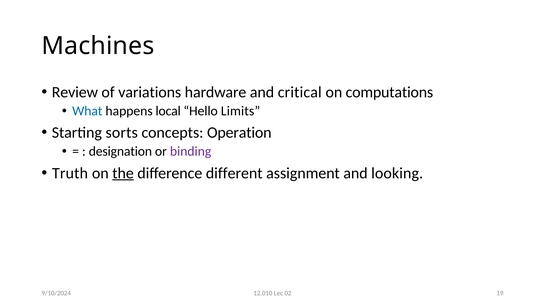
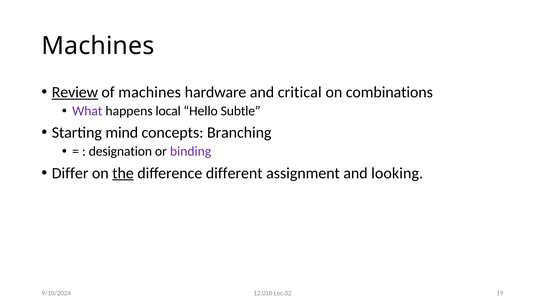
Review underline: none -> present
of variations: variations -> machines
computations: computations -> combinations
What colour: blue -> purple
Limits: Limits -> Subtle
sorts: sorts -> mind
Operation: Operation -> Branching
Truth: Truth -> Differ
